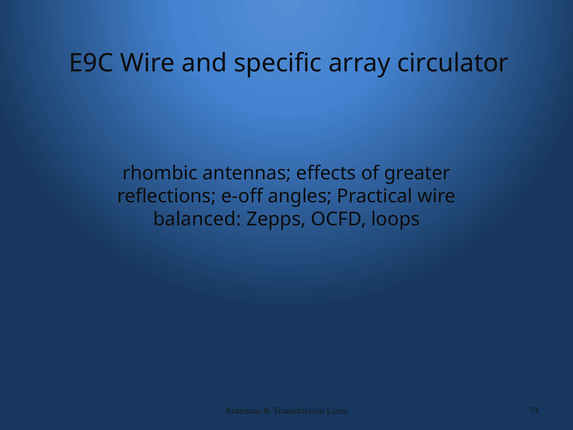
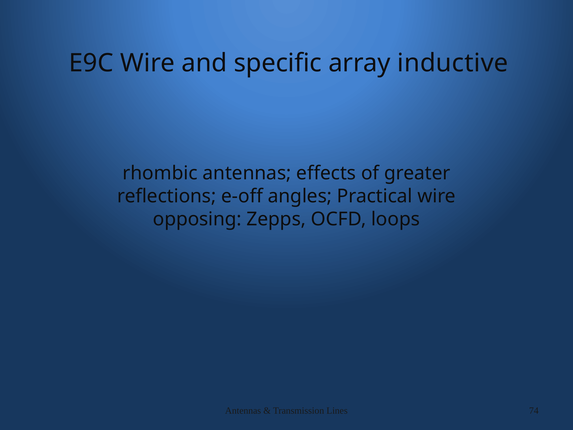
circulator: circulator -> inductive
balanced: balanced -> opposing
